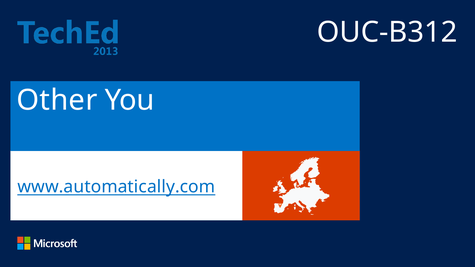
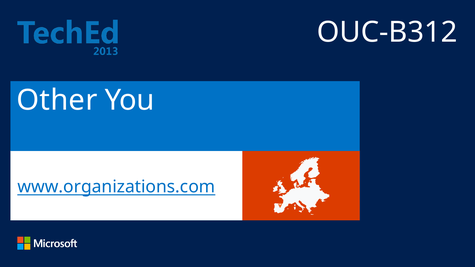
www.automatically.com: www.automatically.com -> www.organizations.com
